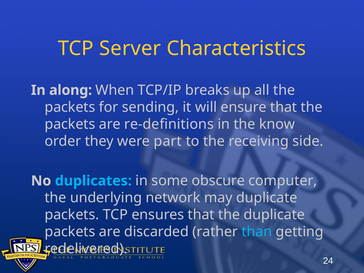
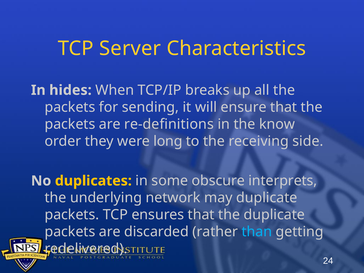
along: along -> hides
part: part -> long
duplicates colour: light blue -> yellow
computer: computer -> interprets
